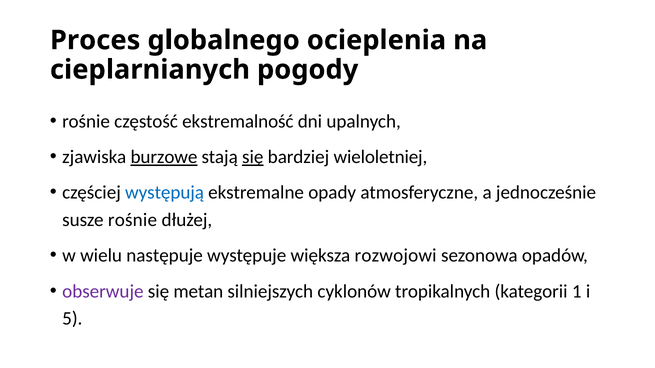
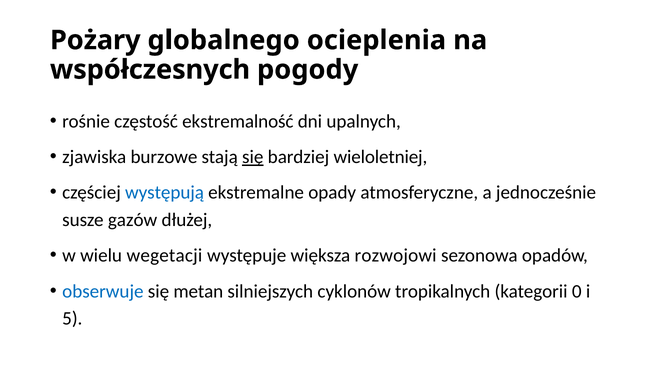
Proces: Proces -> Pożary
cieplarnianych: cieplarnianych -> współczesnych
burzowe underline: present -> none
susze rośnie: rośnie -> gazów
następuje: następuje -> wegetacji
obserwuje colour: purple -> blue
1: 1 -> 0
